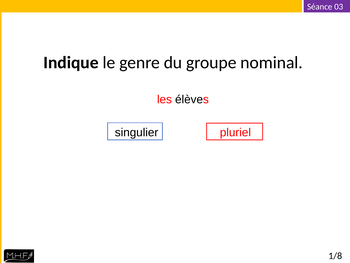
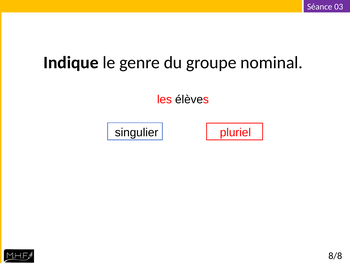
1/8: 1/8 -> 8/8
